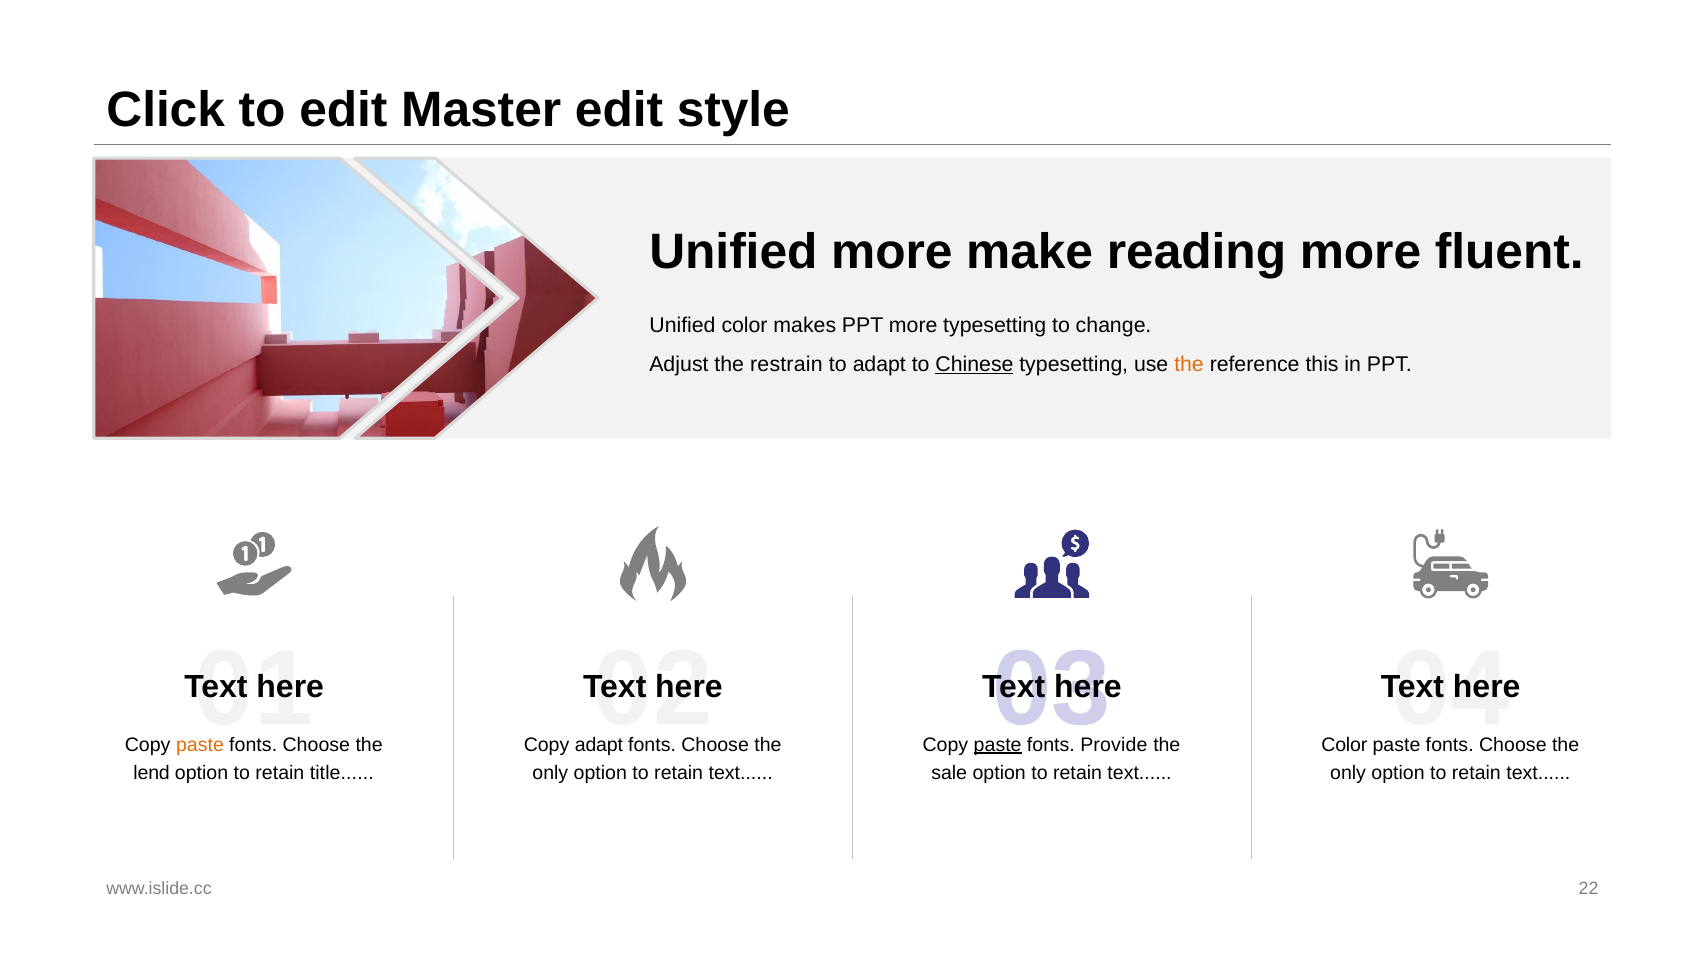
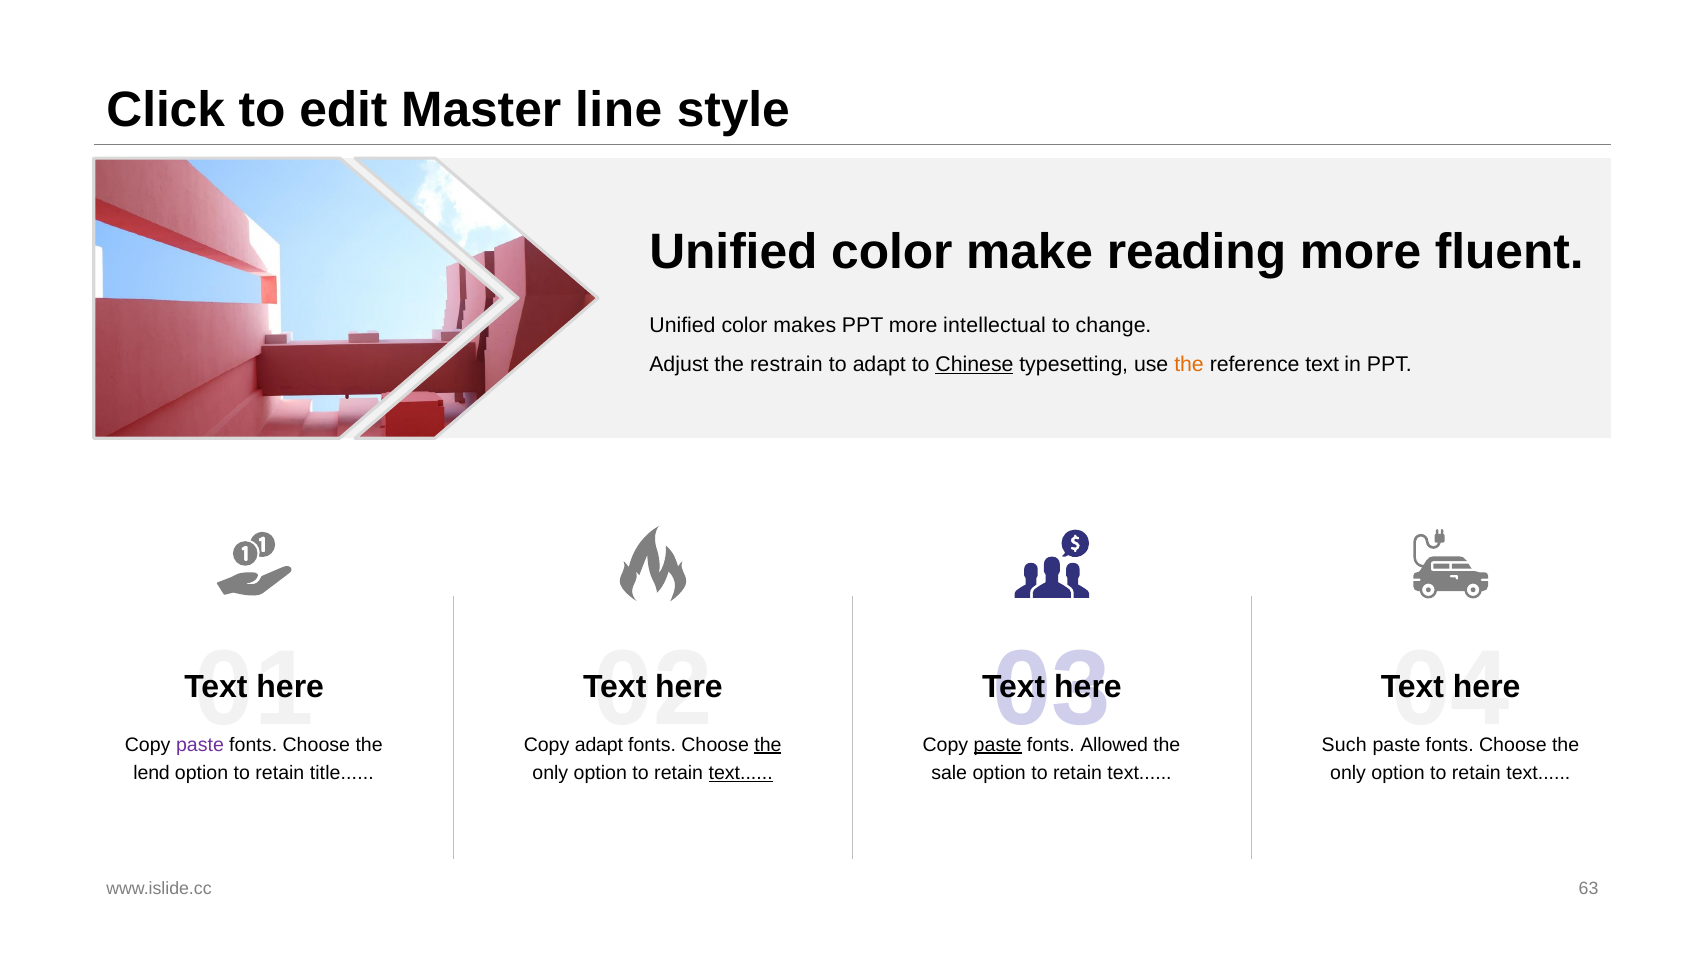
Master edit: edit -> line
more at (892, 252): more -> color
more typesetting: typesetting -> intellectual
reference this: this -> text
paste at (200, 745) colour: orange -> purple
the at (768, 745) underline: none -> present
Provide: Provide -> Allowed
Color at (1344, 745): Color -> Such
text at (741, 773) underline: none -> present
22: 22 -> 63
